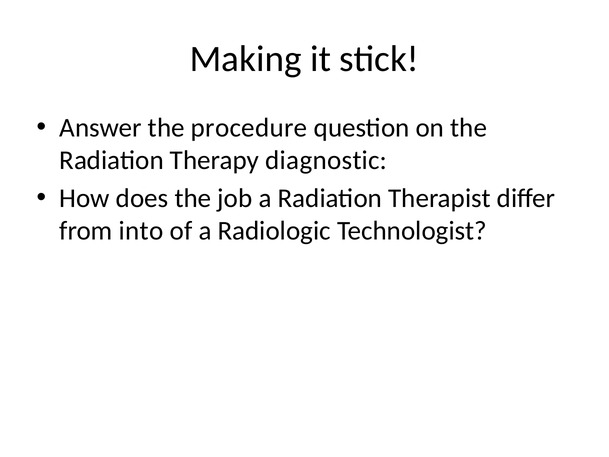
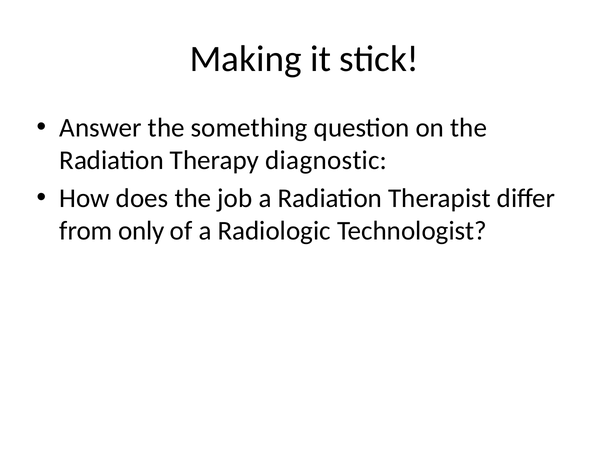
procedure: procedure -> something
into: into -> only
